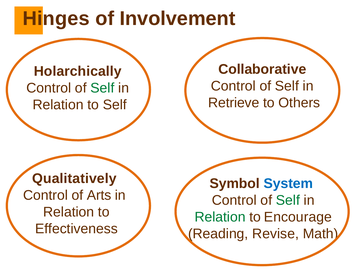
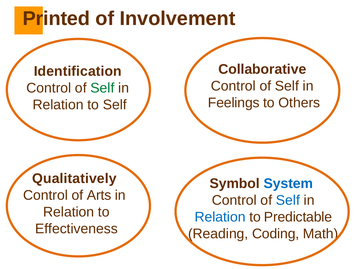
Hinges: Hinges -> Printed
Holarchically: Holarchically -> Identification
Retrieve: Retrieve -> Feelings
Self at (288, 200) colour: green -> blue
Relation at (220, 217) colour: green -> blue
Encourage: Encourage -> Predictable
Revise: Revise -> Coding
